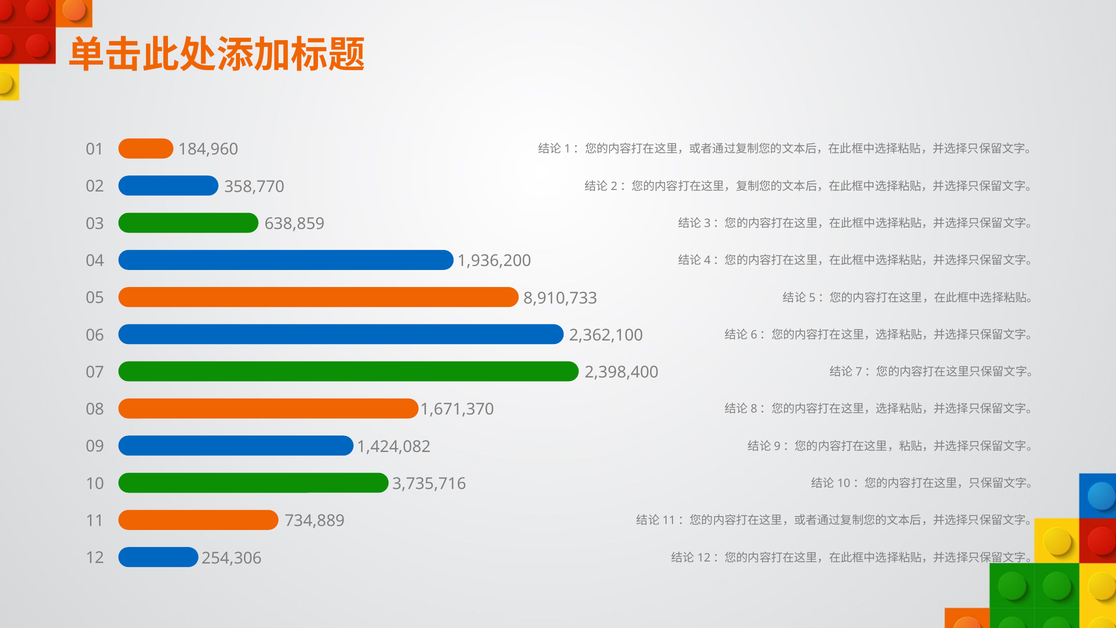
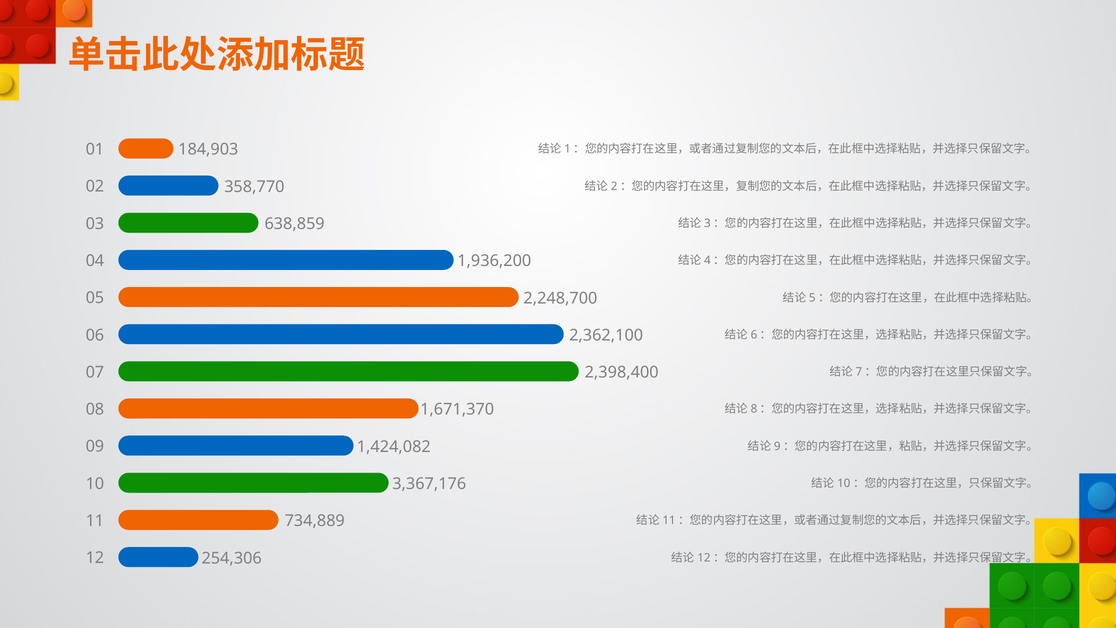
184,960: 184,960 -> 184,903
8,910,733: 8,910,733 -> 2,248,700
3,735,716: 3,735,716 -> 3,367,176
